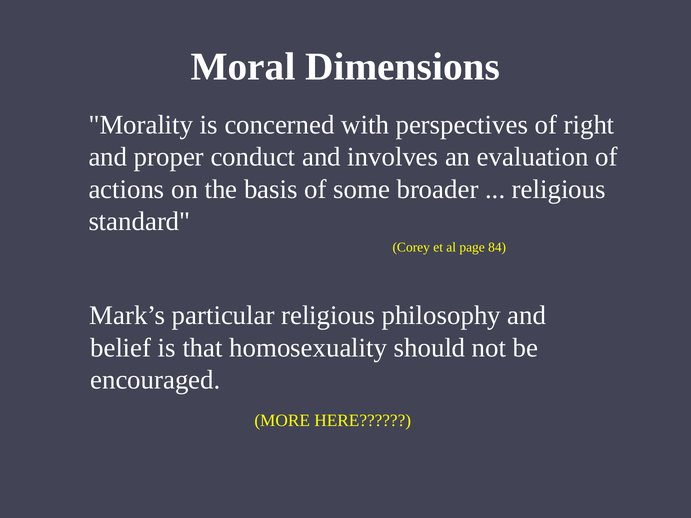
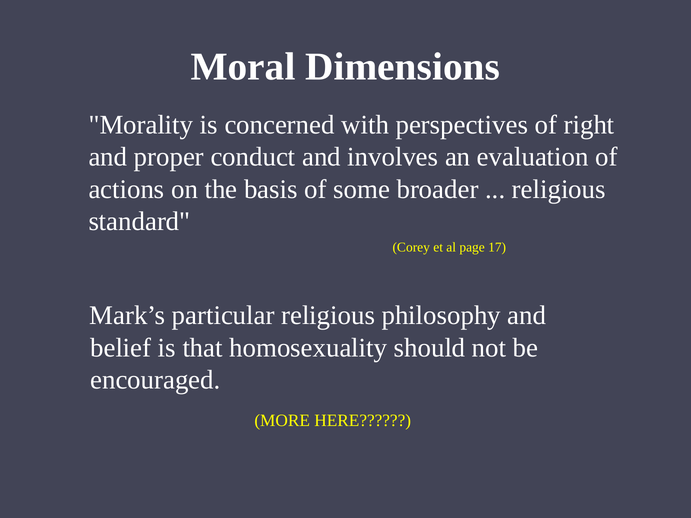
84: 84 -> 17
